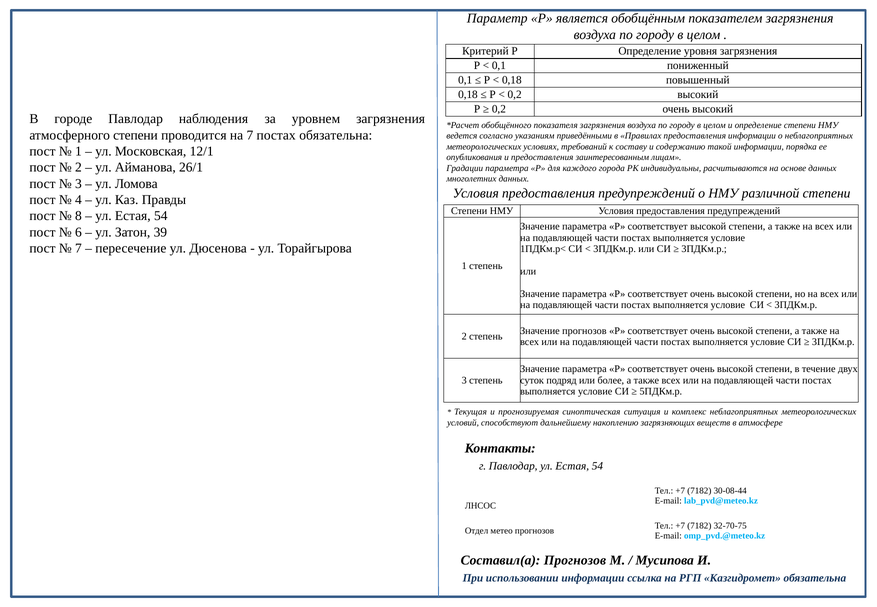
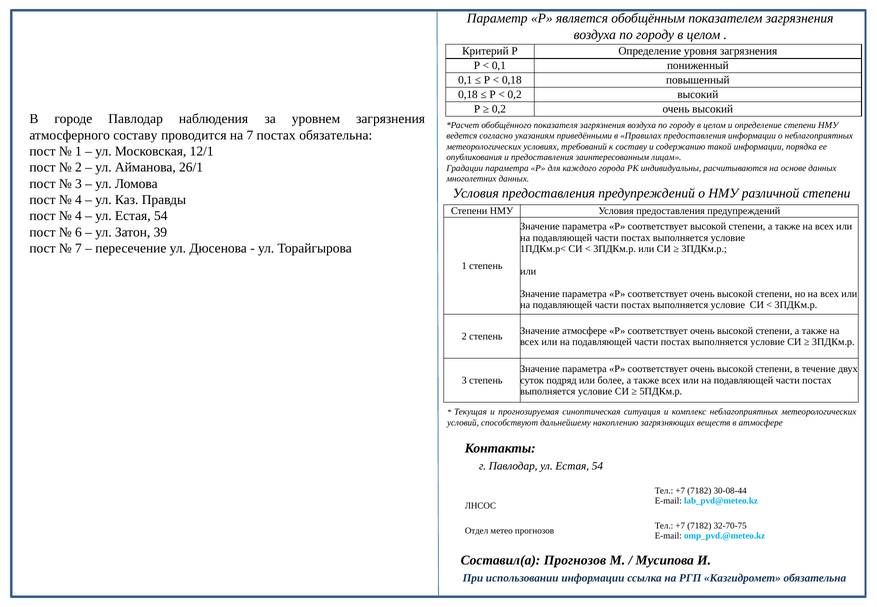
атмосферного степени: степени -> составу
8 at (78, 216): 8 -> 4
Значение прогнозов: прогнозов -> атмосфере
